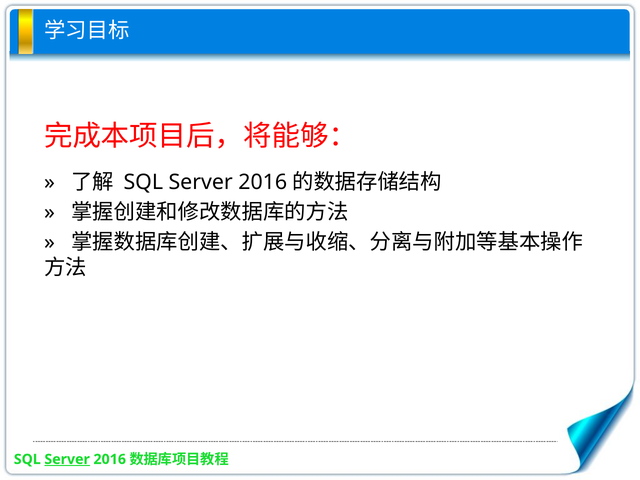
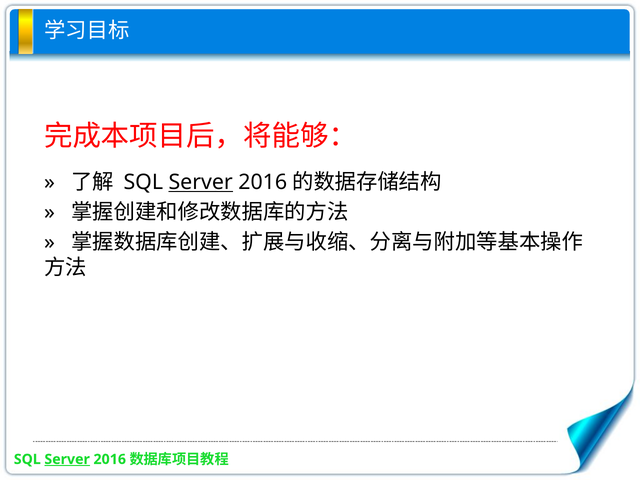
Server at (201, 182) underline: none -> present
